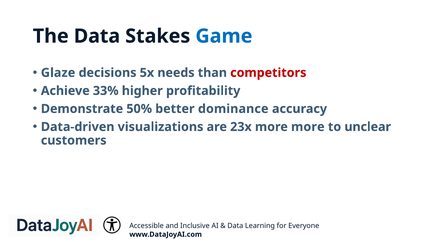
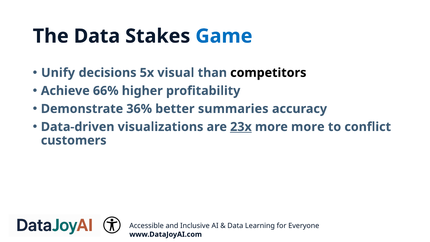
Glaze: Glaze -> Unify
needs: needs -> visual
competitors colour: red -> black
33%: 33% -> 66%
50%: 50% -> 36%
dominance: dominance -> summaries
23x underline: none -> present
unclear: unclear -> conflict
